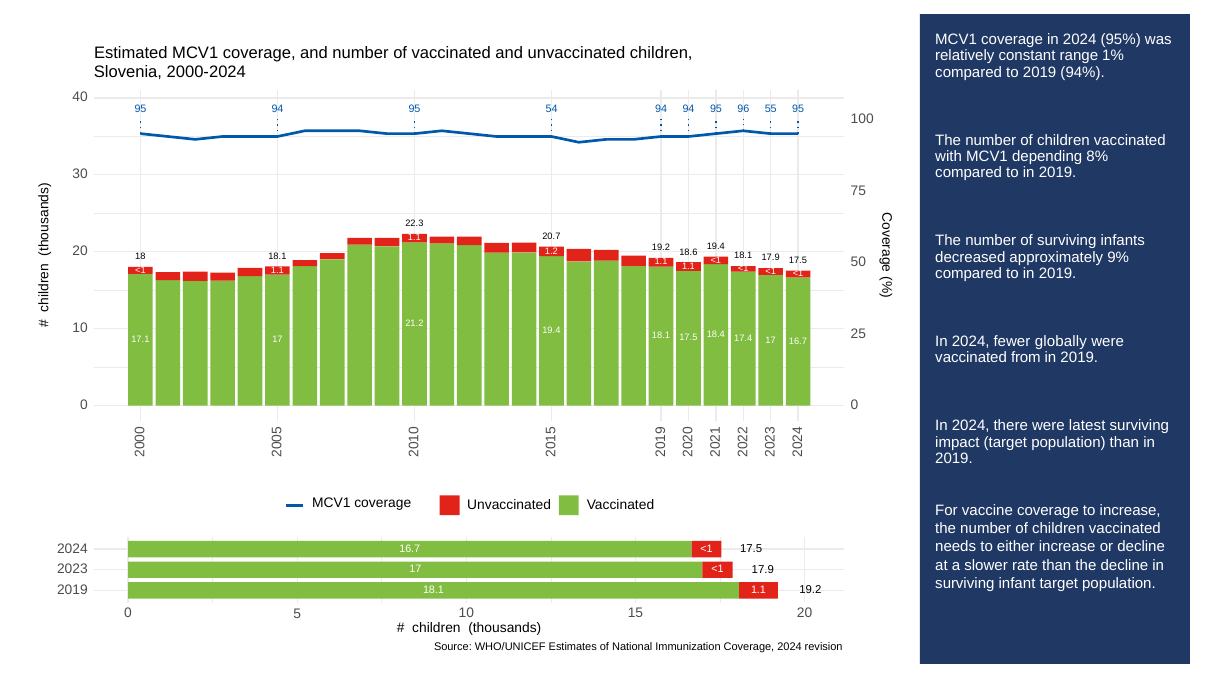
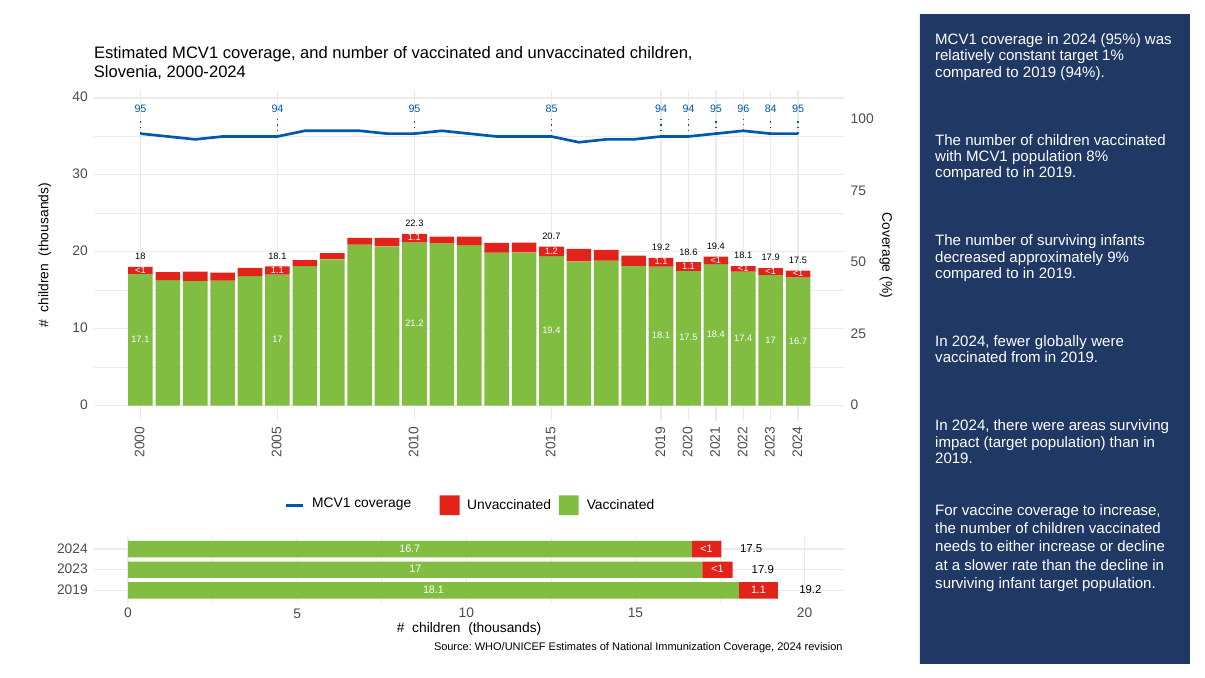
constant range: range -> target
54: 54 -> 85
55: 55 -> 84
MCV1 depending: depending -> population
latest: latest -> areas
